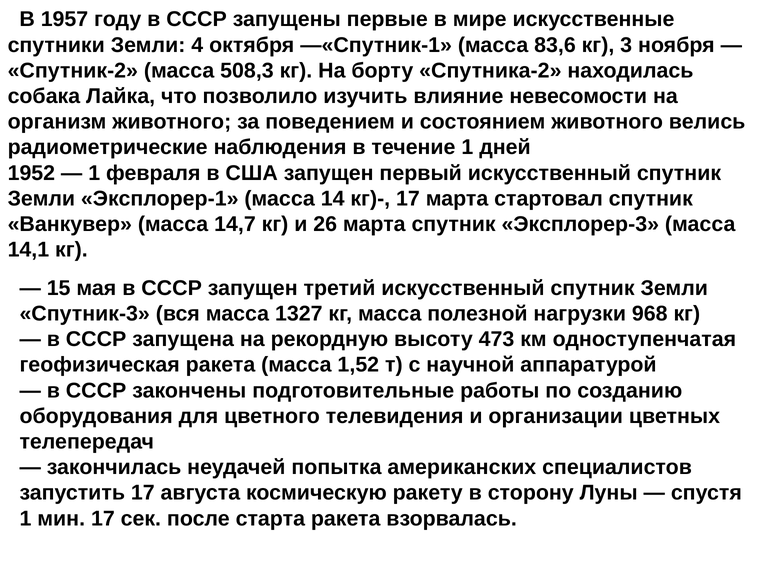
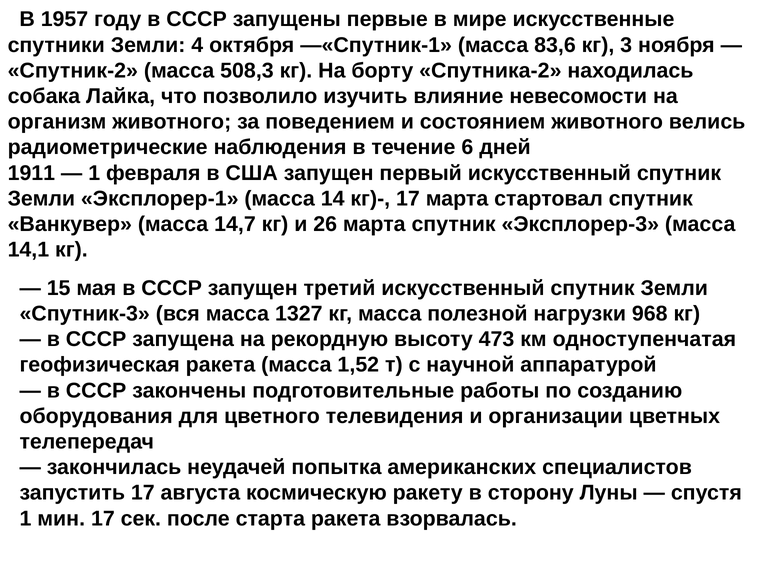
течение 1: 1 -> 6
1952: 1952 -> 1911
